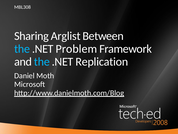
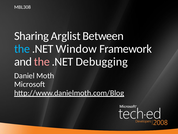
Problem: Problem -> Window
the at (42, 62) colour: light blue -> pink
Replication: Replication -> Debugging
